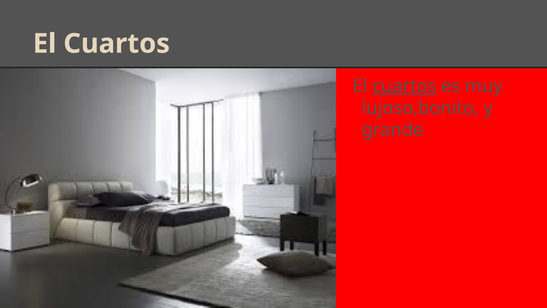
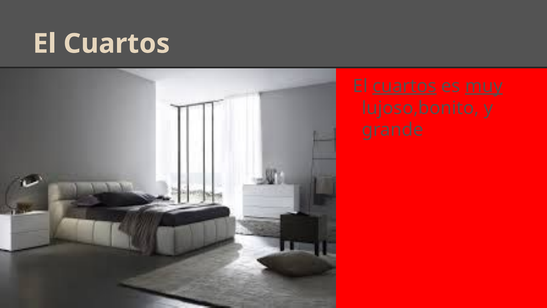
muy underline: none -> present
